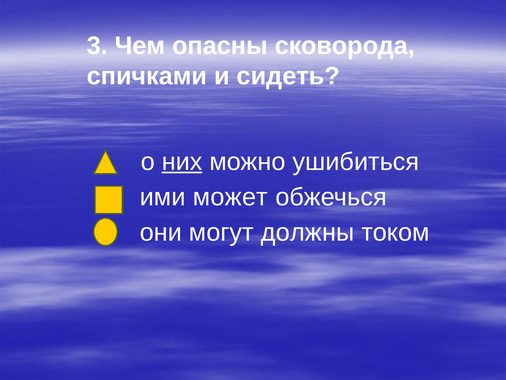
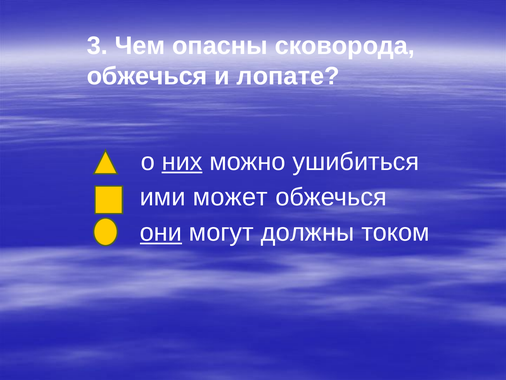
спичками at (147, 76): спичками -> обжечься
сидеть: сидеть -> лопате
они underline: none -> present
